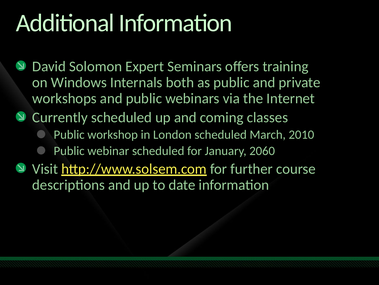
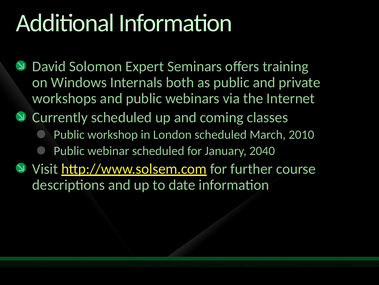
2060: 2060 -> 2040
